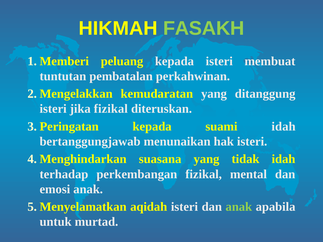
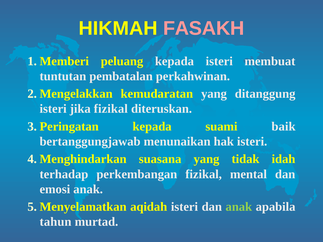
FASAKH colour: light green -> pink
suami idah: idah -> baik
untuk: untuk -> tahun
